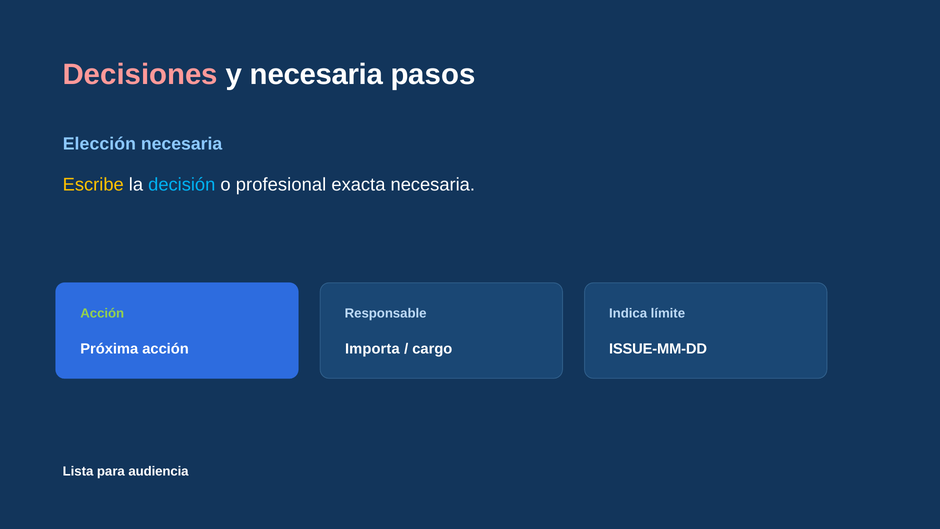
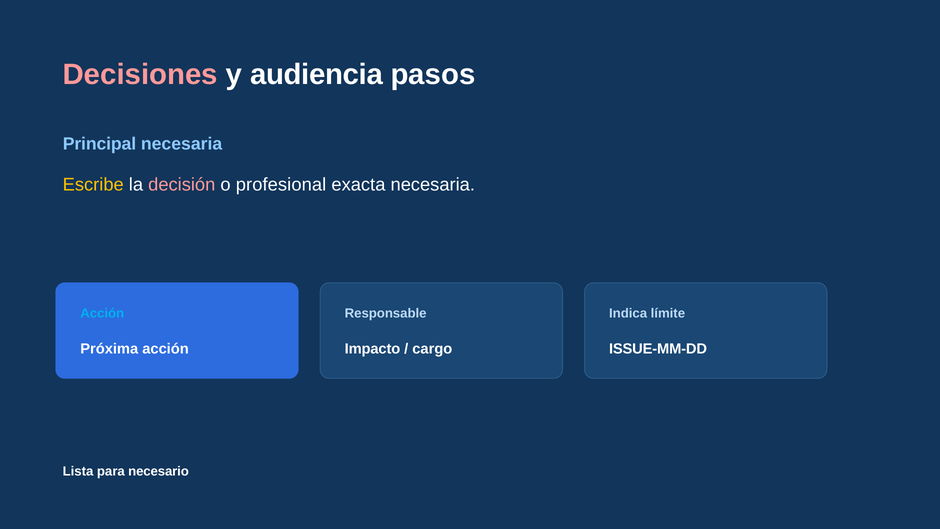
y necesaria: necesaria -> audiencia
Elección: Elección -> Principal
decisión colour: light blue -> pink
Acción at (102, 313) colour: light green -> light blue
Importa: Importa -> Impacto
audiencia: audiencia -> necesario
